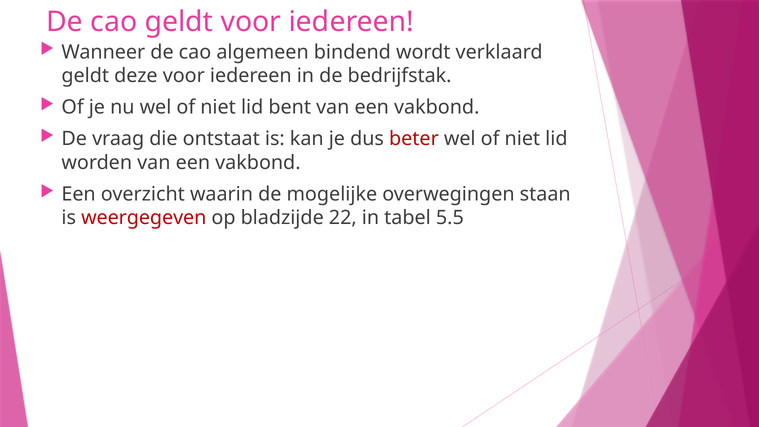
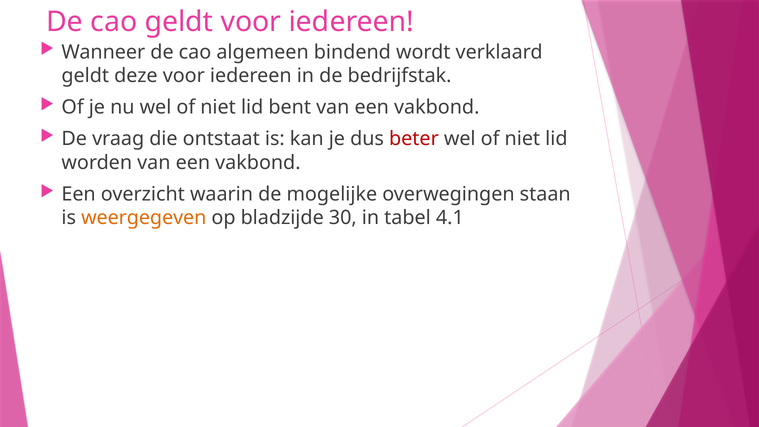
weergegeven colour: red -> orange
22: 22 -> 30
5.5: 5.5 -> 4.1
